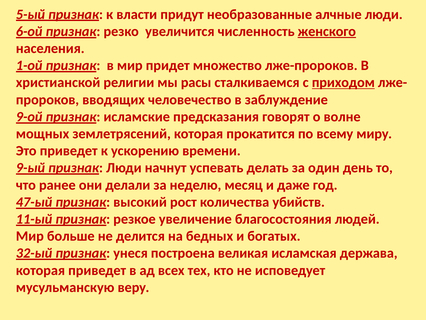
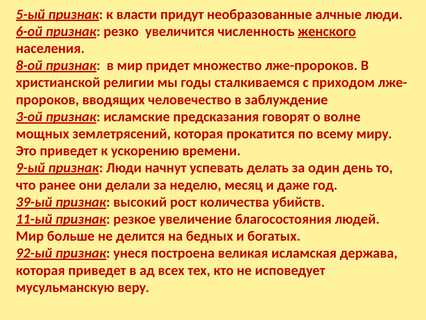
1-ой: 1-ой -> 8-ой
расы: расы -> годы
приходом underline: present -> none
9-ой: 9-ой -> 3-ой
47-ый: 47-ый -> 39-ый
32-ый: 32-ый -> 92-ый
